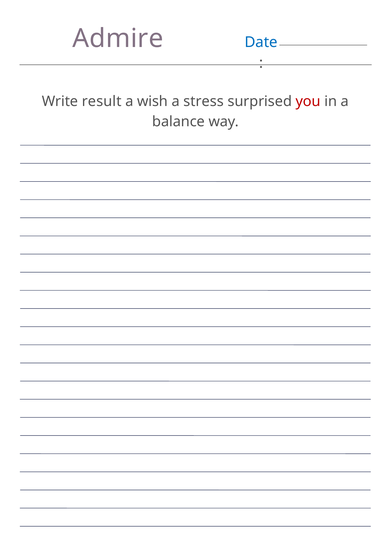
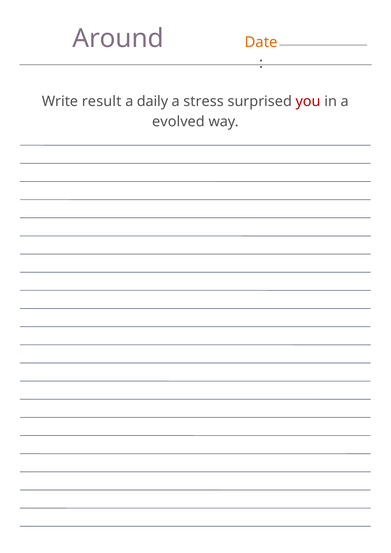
Admire: Admire -> Around
Date colour: blue -> orange
wish: wish -> daily
balance: balance -> evolved
